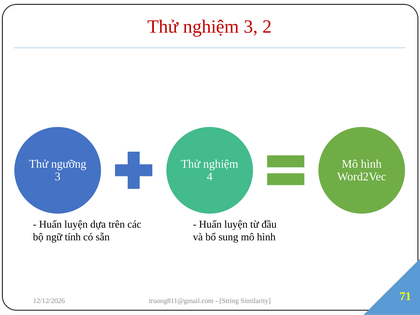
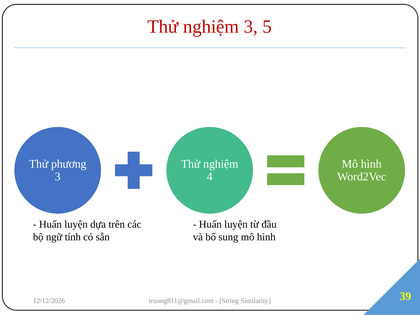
2: 2 -> 5
ngưỡng: ngưỡng -> phương
71: 71 -> 39
